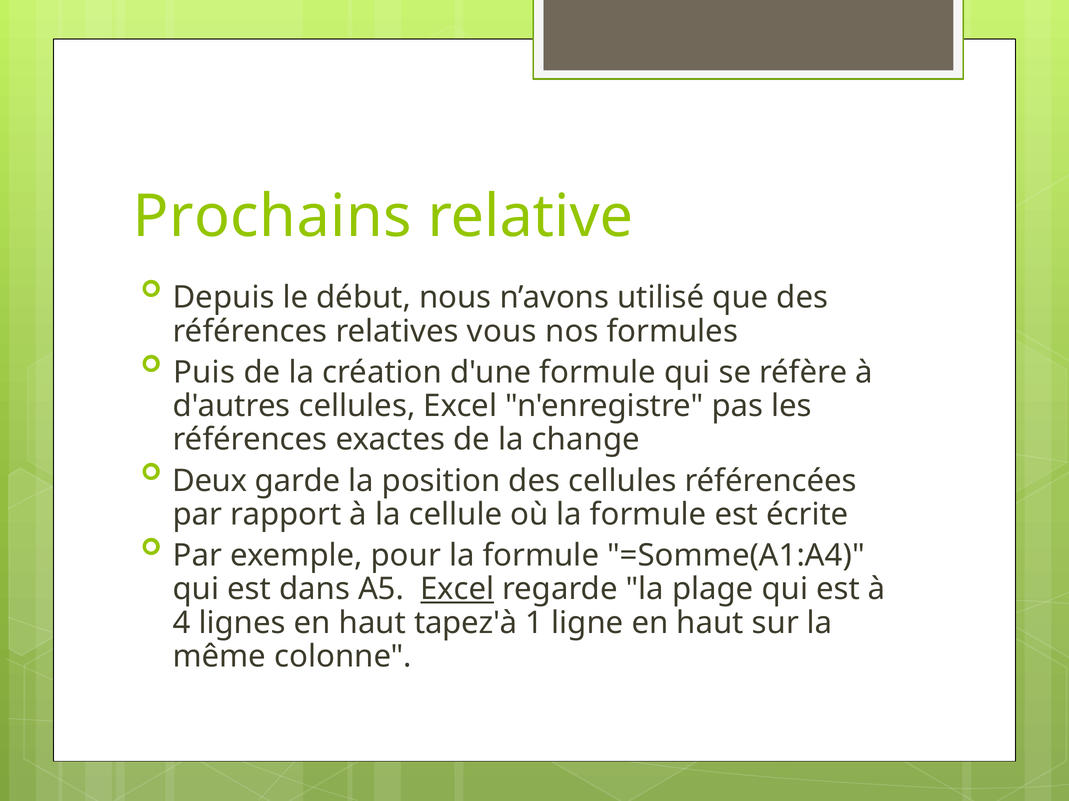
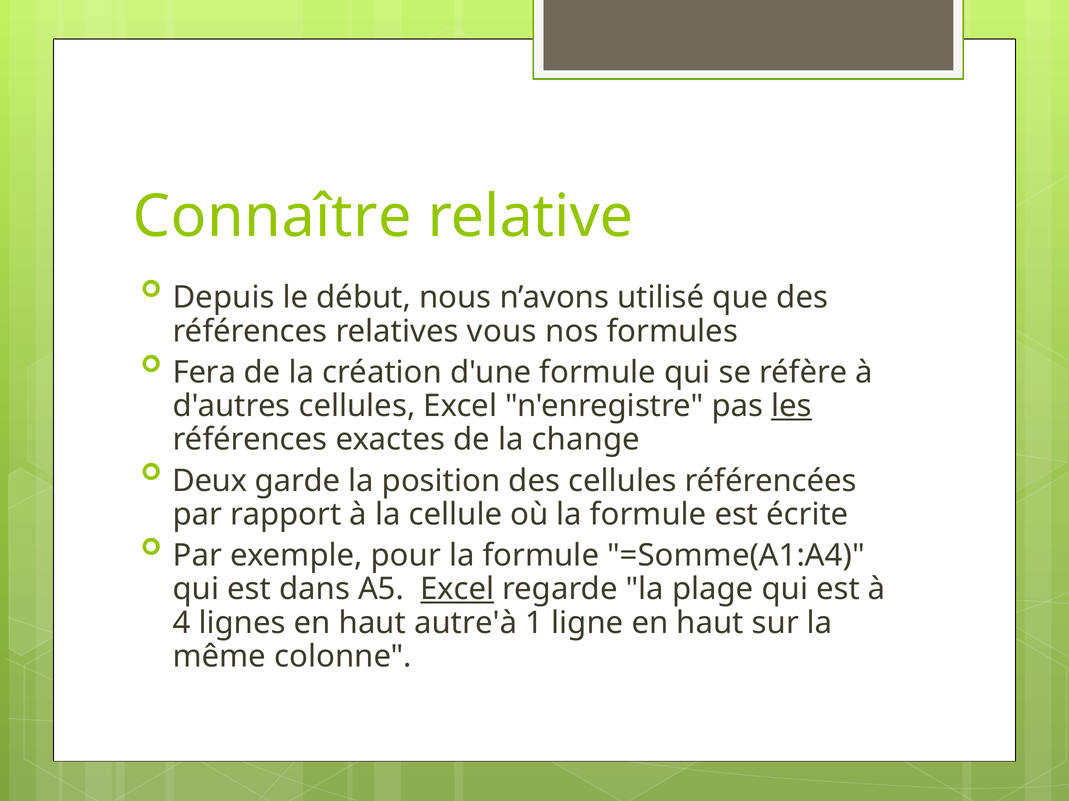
Prochains: Prochains -> Connaître
Puis: Puis -> Fera
les underline: none -> present
tapez'à: tapez'à -> autre'à
